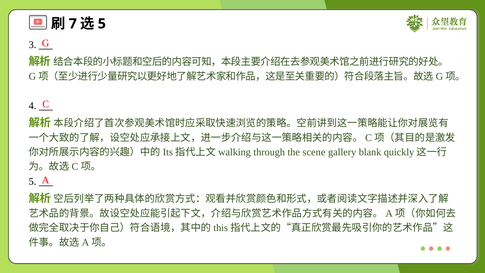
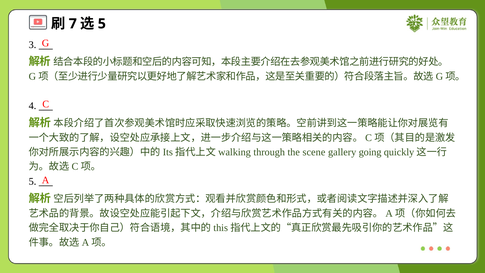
blank: blank -> going
